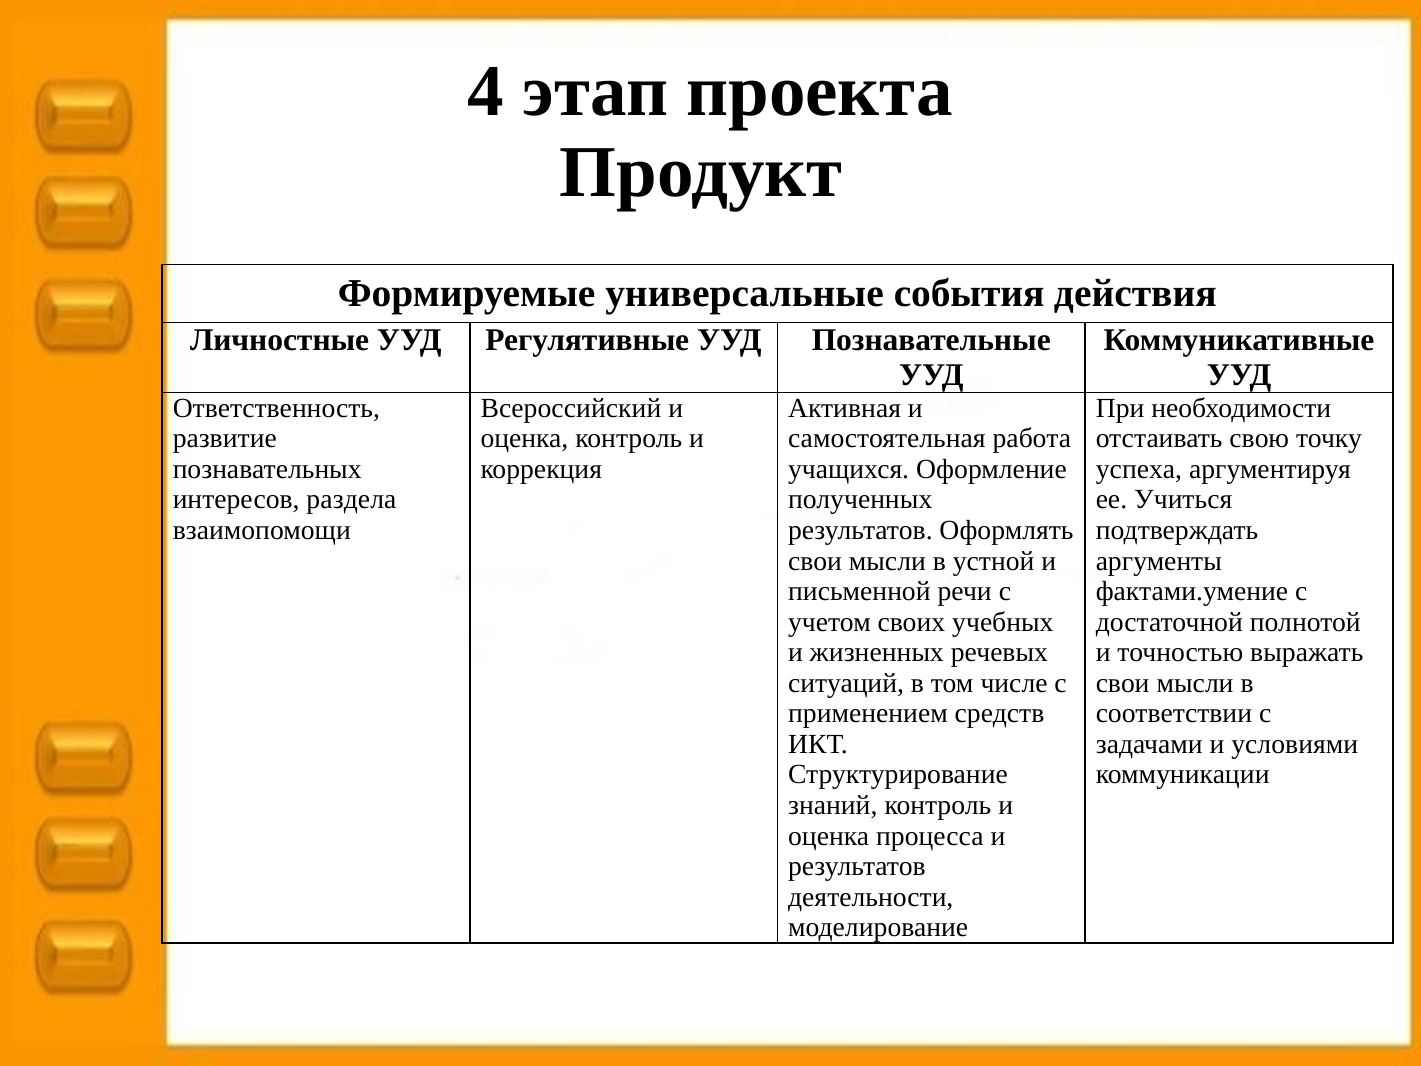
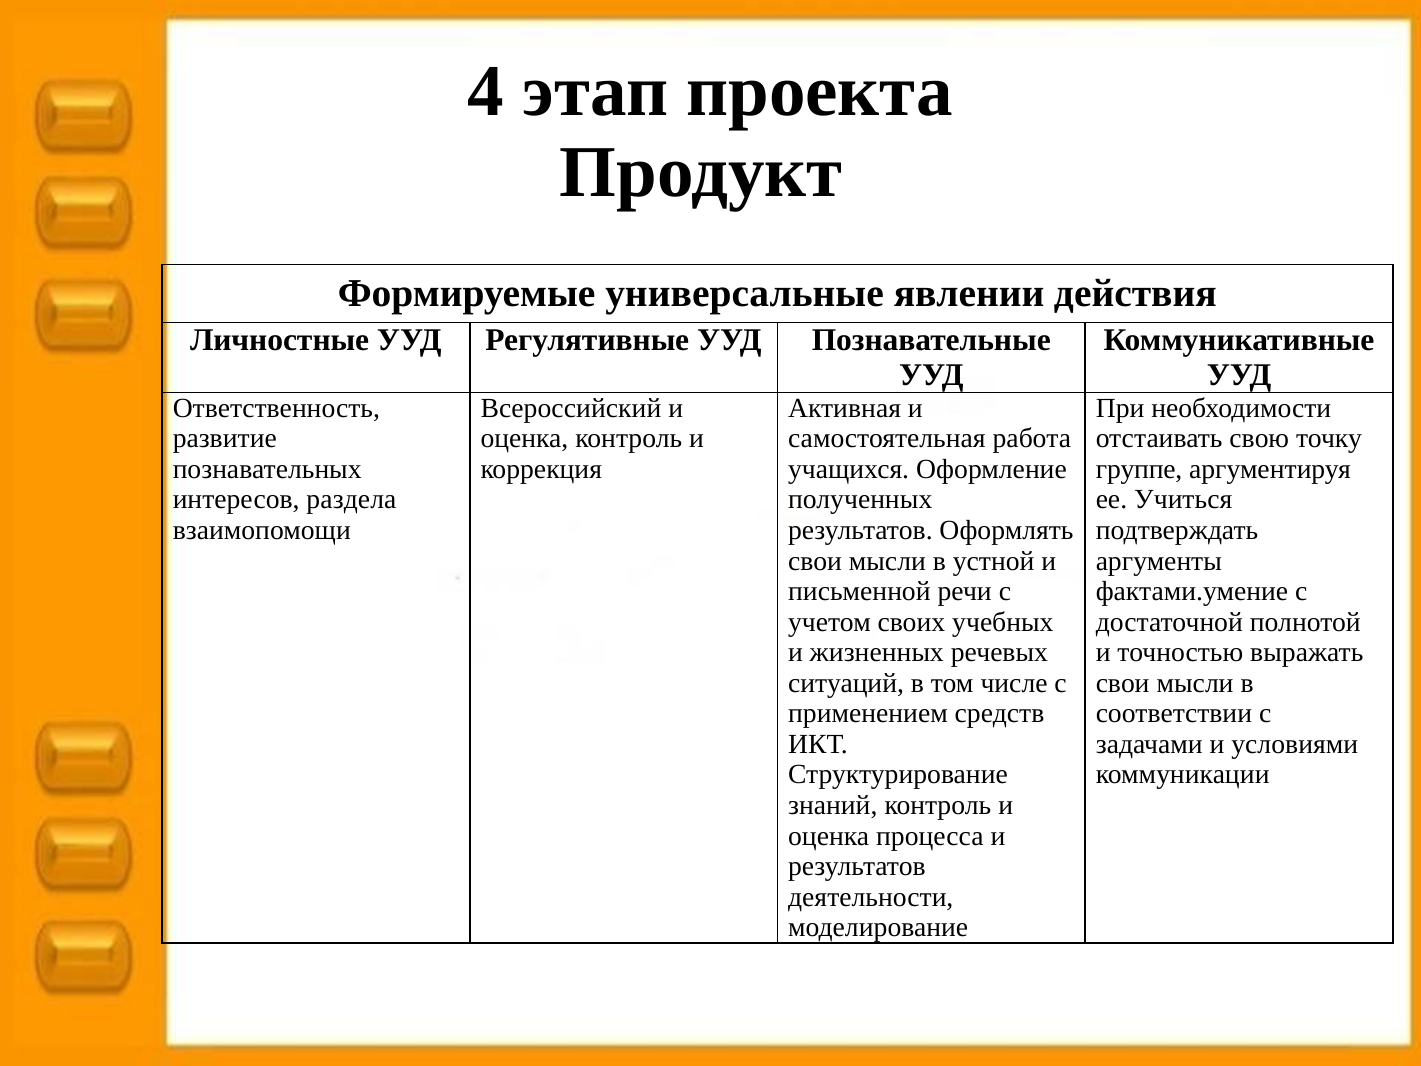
события: события -> явлении
успеха: успеха -> группе
